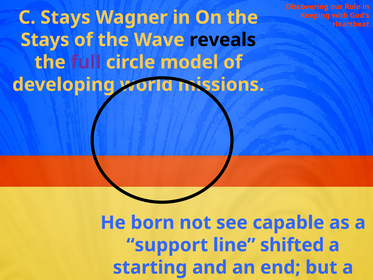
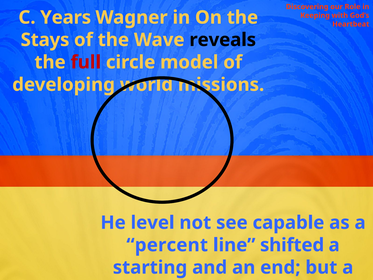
C Stays: Stays -> Years
full colour: purple -> red
born: born -> level
support: support -> percent
